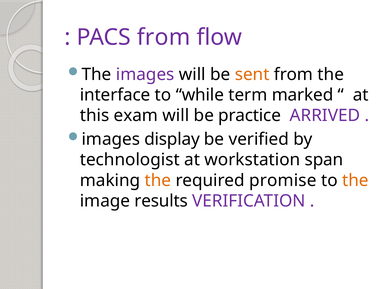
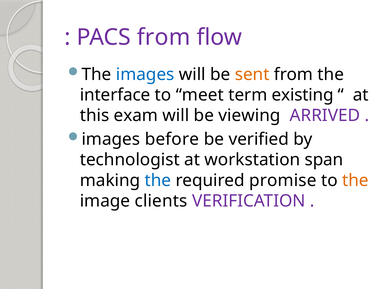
images at (145, 75) colour: purple -> blue
while: while -> meet
marked: marked -> existing
practice: practice -> viewing
display: display -> before
the at (158, 181) colour: orange -> blue
results: results -> clients
